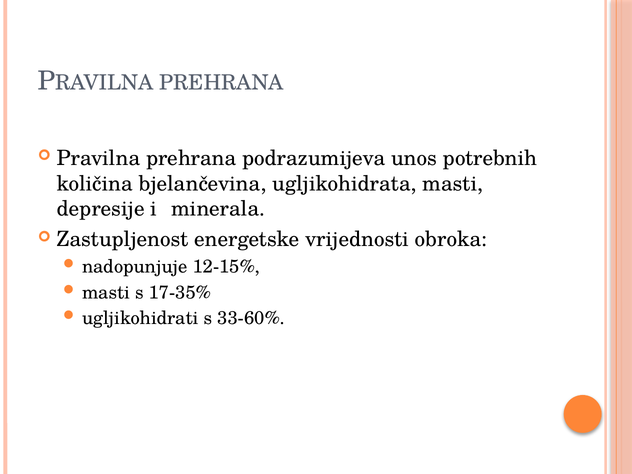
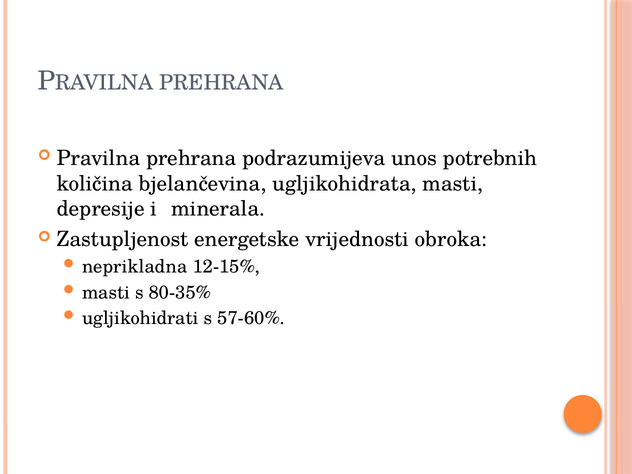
nadopunjuje: nadopunjuje -> neprikladna
17-35%: 17-35% -> 80-35%
33-60%: 33-60% -> 57-60%
